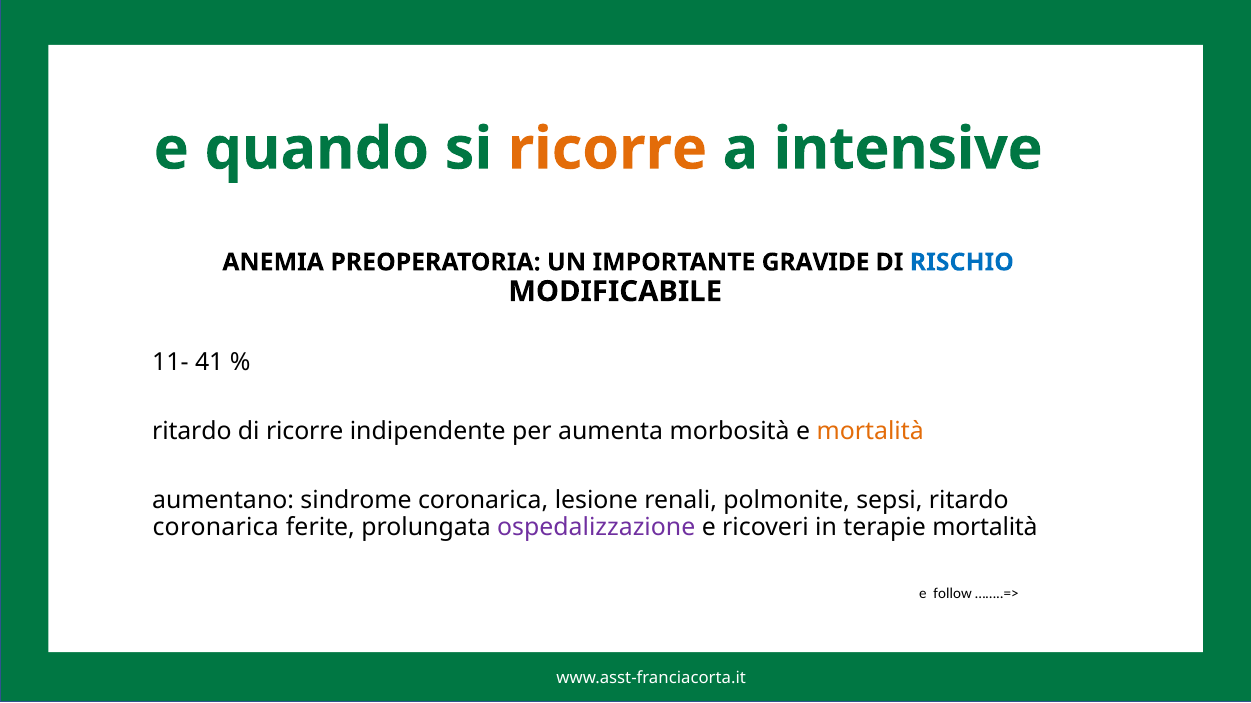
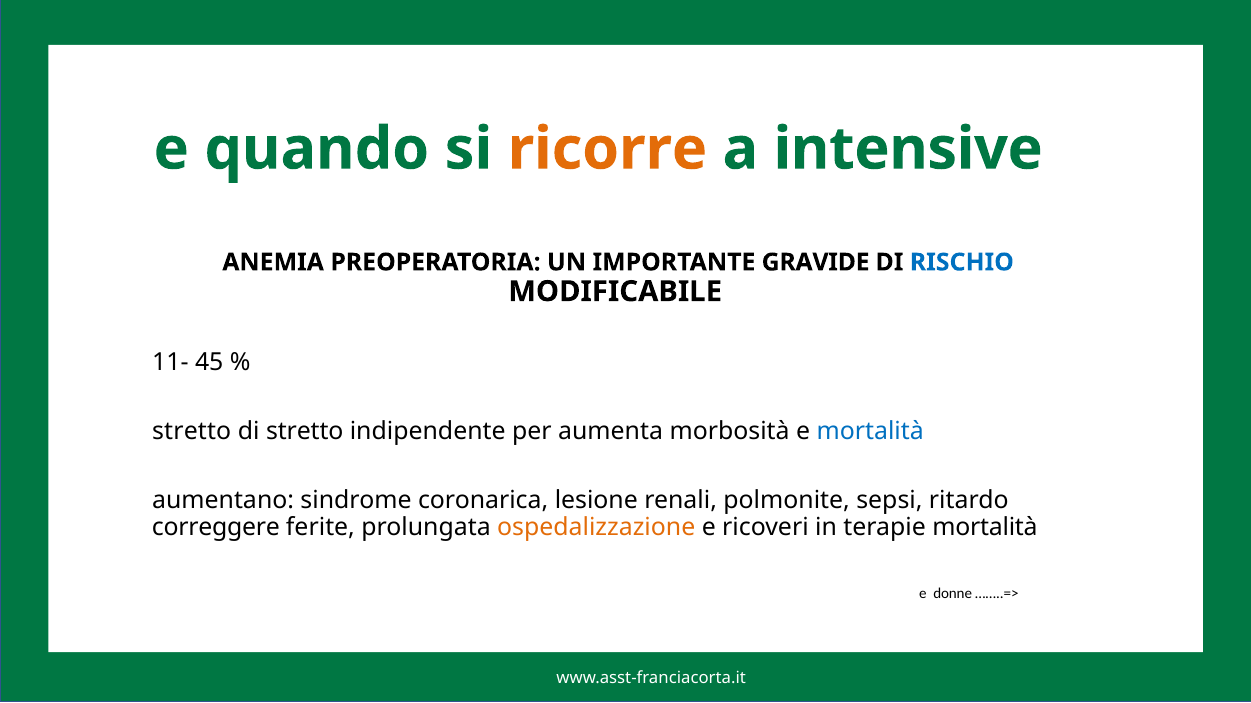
41: 41 -> 45
ritardo at (192, 432): ritardo -> stretto
di ricorre: ricorre -> stretto
mortalità at (870, 432) colour: orange -> blue
coronarica at (216, 527): coronarica -> correggere
ospedalizzazione colour: purple -> orange
follow: follow -> donne
